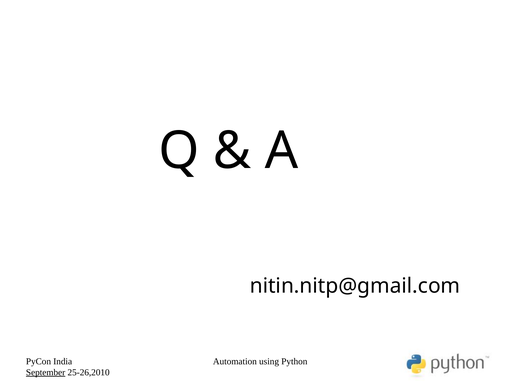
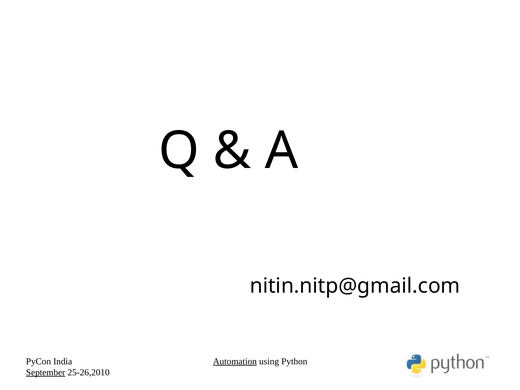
Automation underline: none -> present
